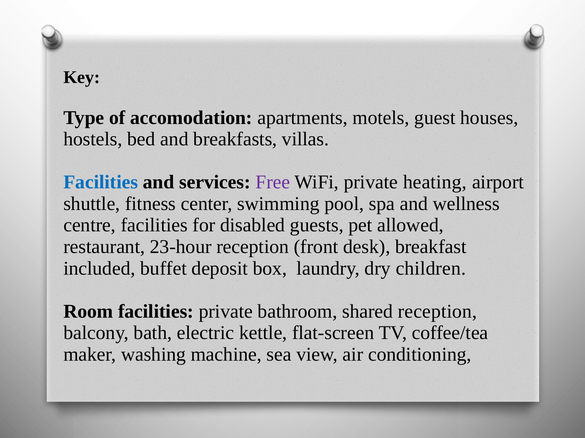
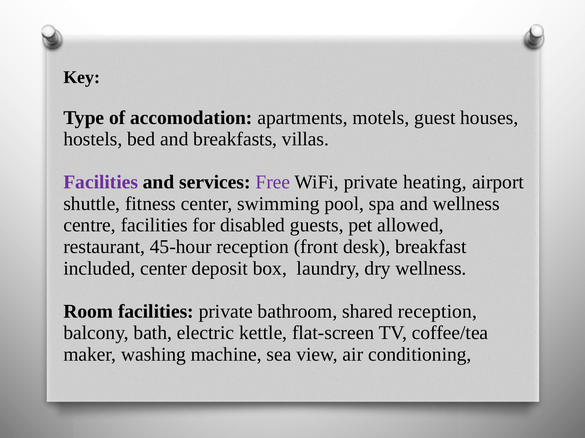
Facilities at (101, 182) colour: blue -> purple
23-hour: 23-hour -> 45-hour
included buffet: buffet -> center
dry children: children -> wellness
